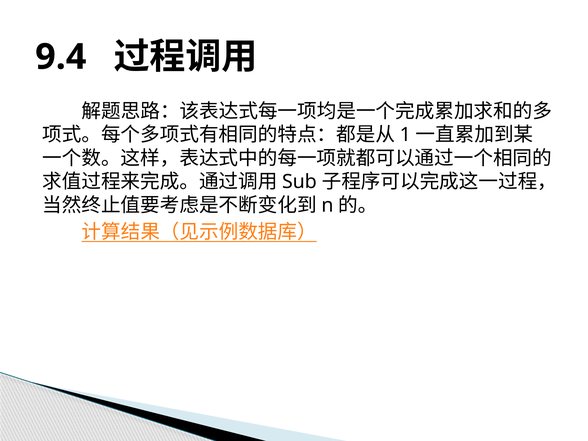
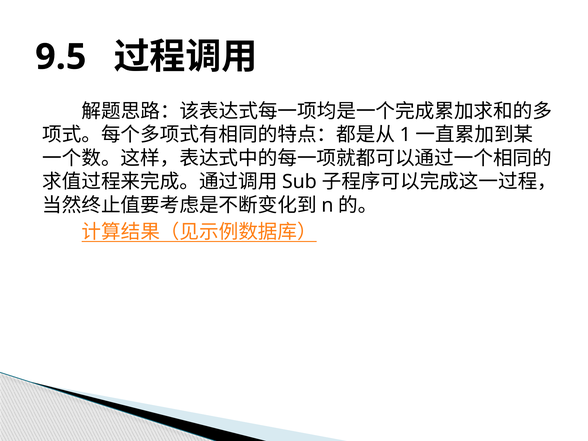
9.4: 9.4 -> 9.5
